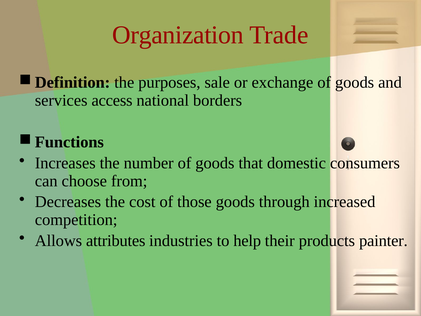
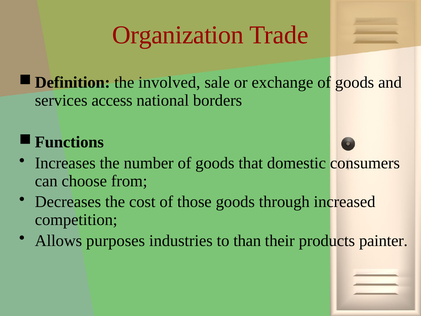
purposes: purposes -> involved
attributes: attributes -> purposes
help: help -> than
